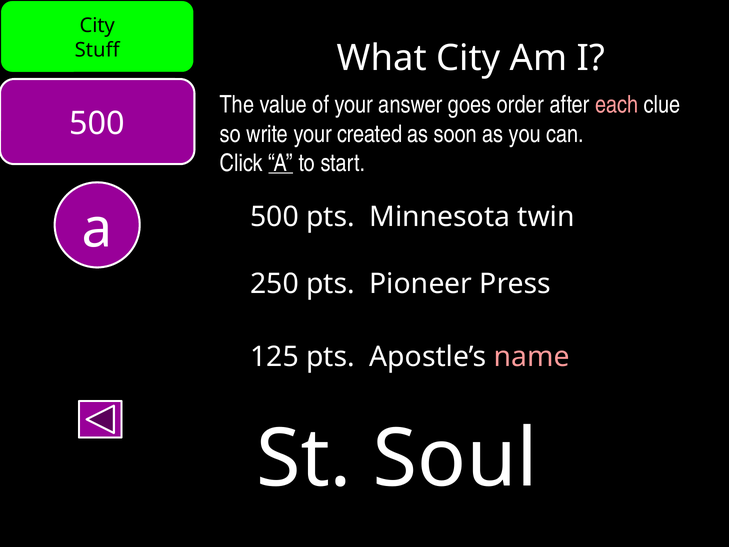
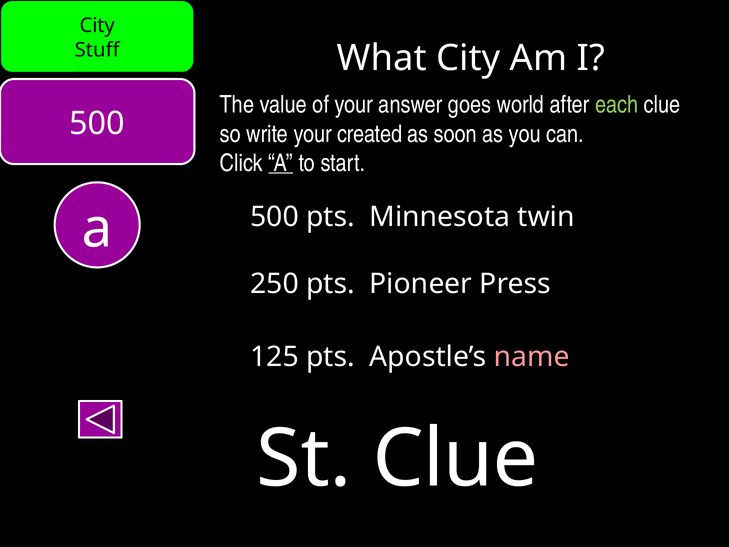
order: order -> world
each colour: pink -> light green
St Soul: Soul -> Clue
